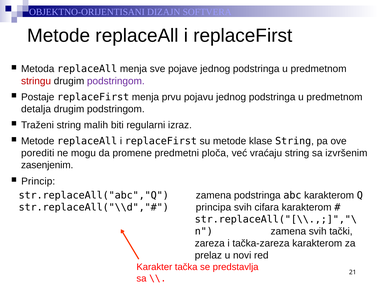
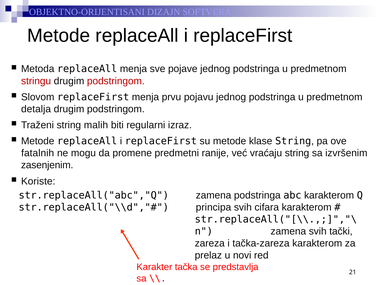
podstringom at (116, 81) colour: purple -> red
Postaje: Postaje -> Slovom
porediti: porediti -> fatalnih
ploča: ploča -> ranije
Princip: Princip -> Koriste
